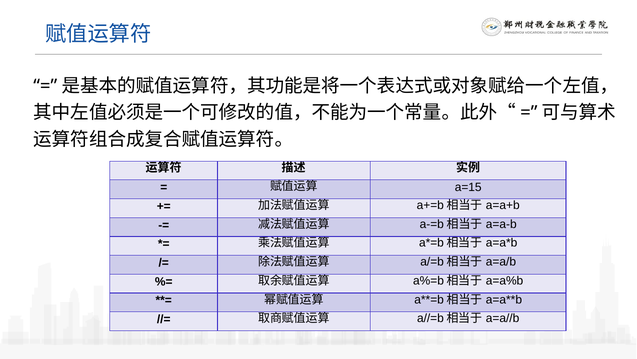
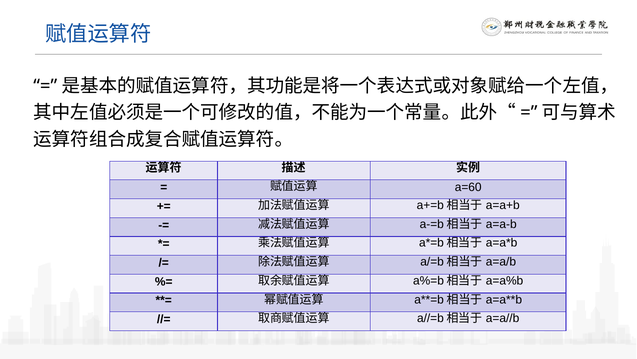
a=15: a=15 -> a=60
